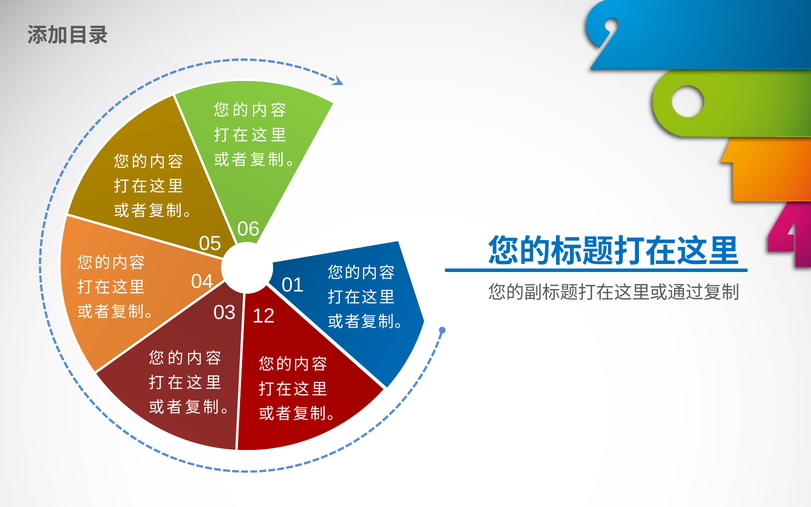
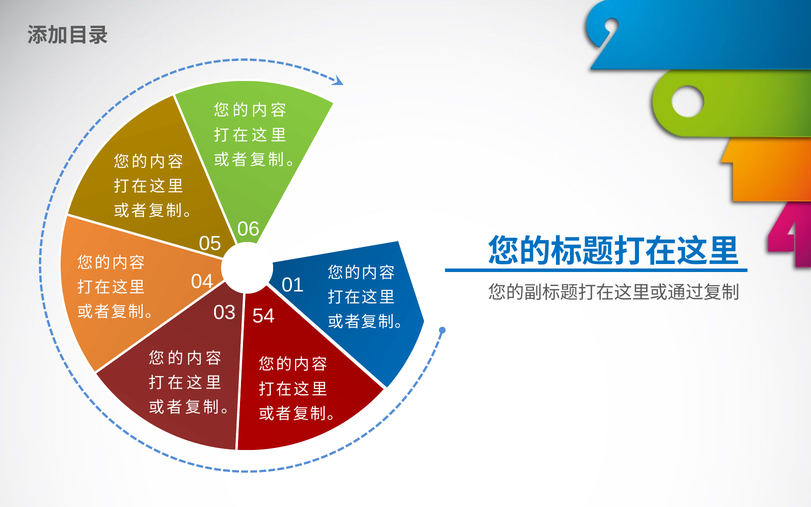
12: 12 -> 54
